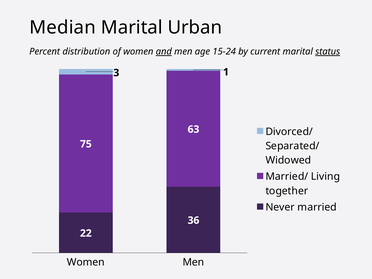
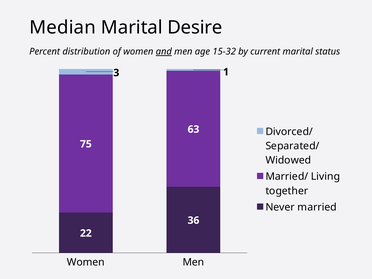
Urban: Urban -> Desire
15-24: 15-24 -> 15-32
status underline: present -> none
